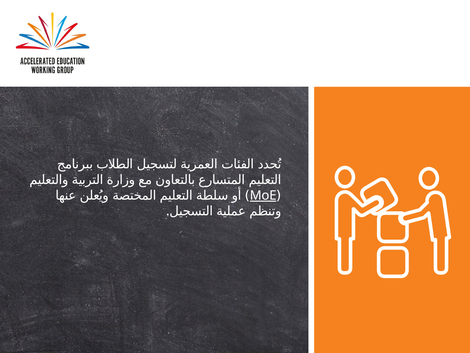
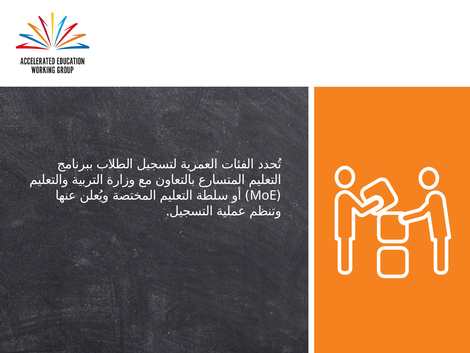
MoE underline: present -> none
